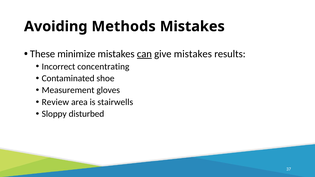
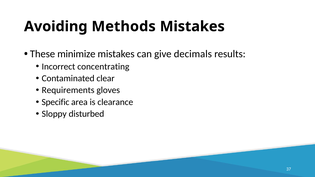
can underline: present -> none
give mistakes: mistakes -> decimals
shoe: shoe -> clear
Measurement: Measurement -> Requirements
Review: Review -> Specific
stairwells: stairwells -> clearance
